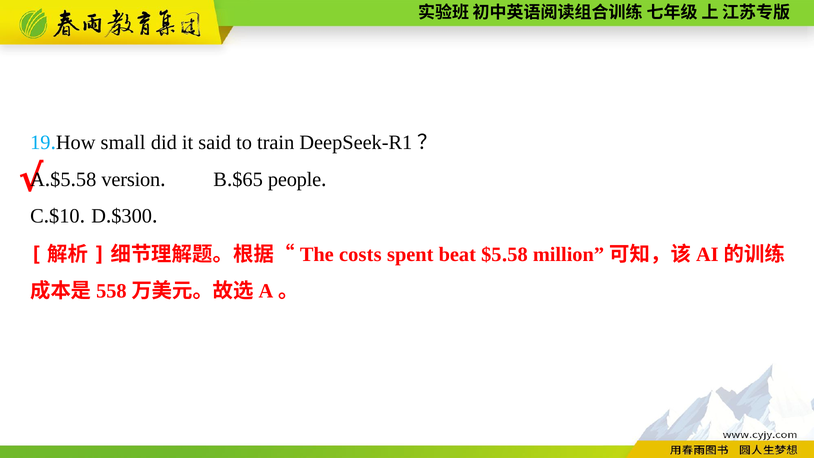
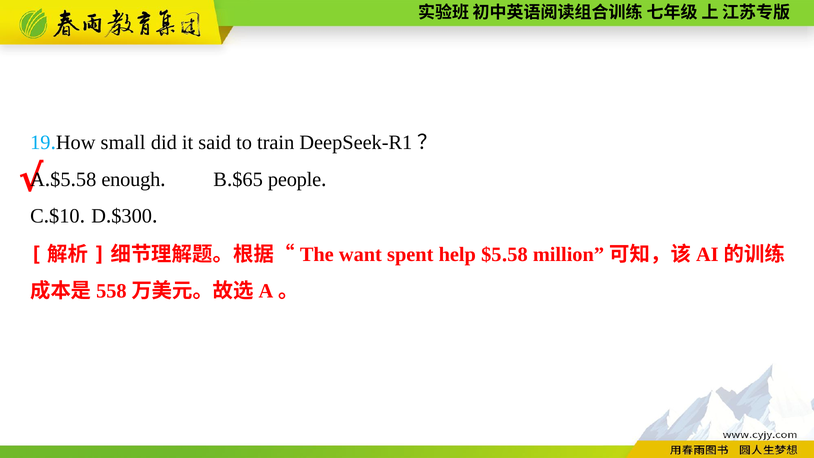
version: version -> enough
costs: costs -> want
beat: beat -> help
